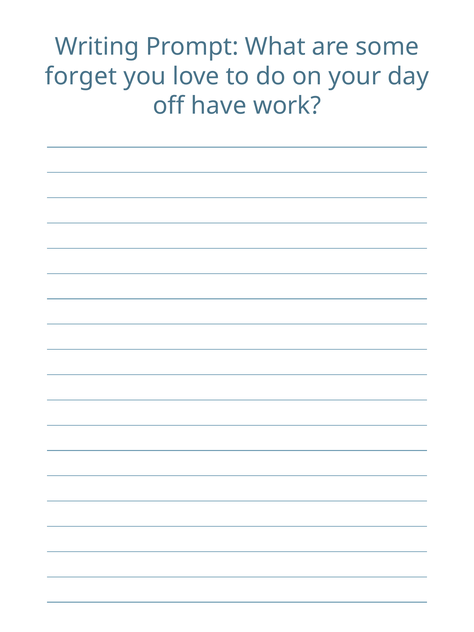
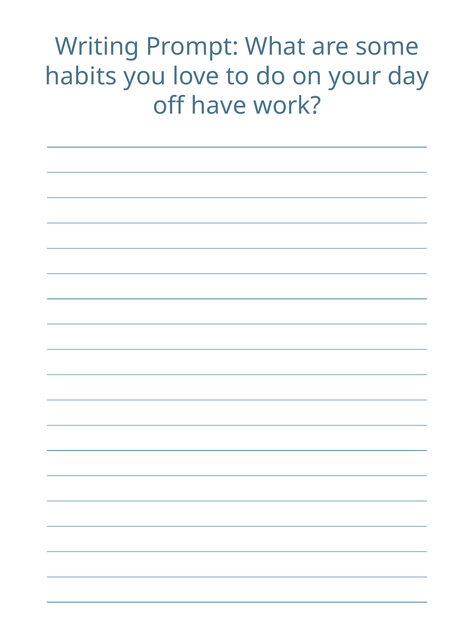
forget: forget -> habits
